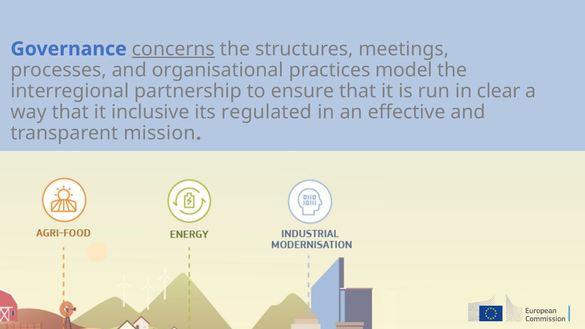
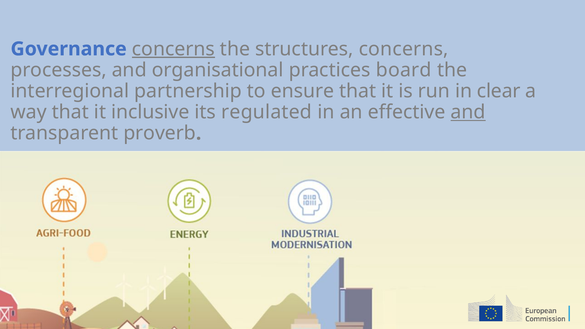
structures meetings: meetings -> concerns
model: model -> board
and at (468, 112) underline: none -> present
mission: mission -> proverb
